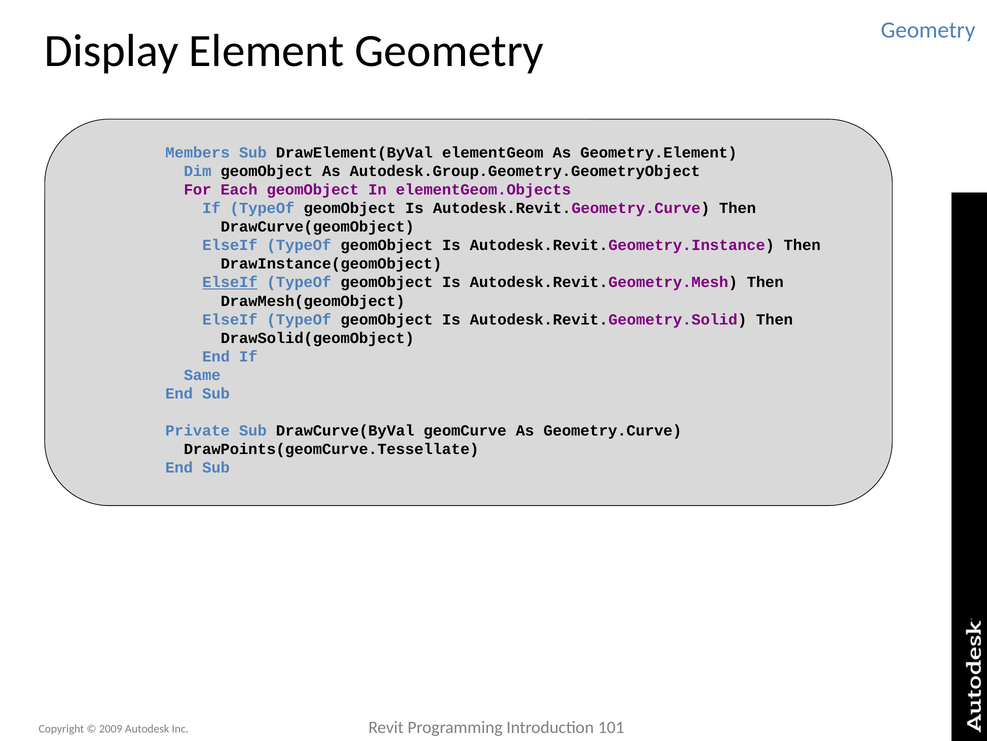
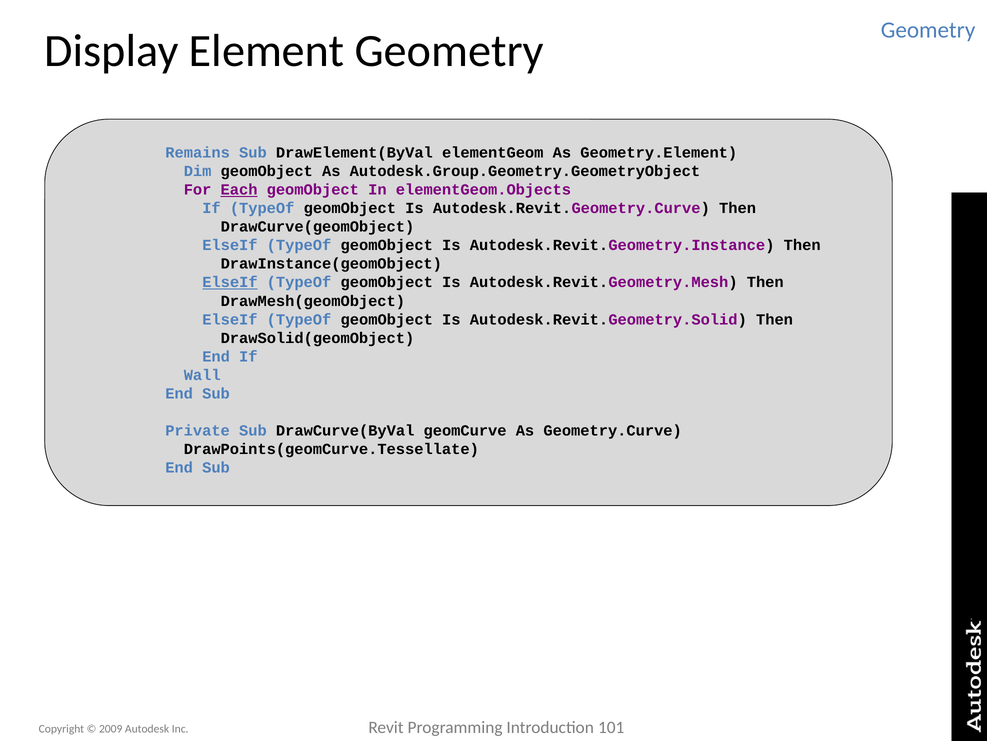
Members: Members -> Remains
Each underline: none -> present
Same: Same -> Wall
